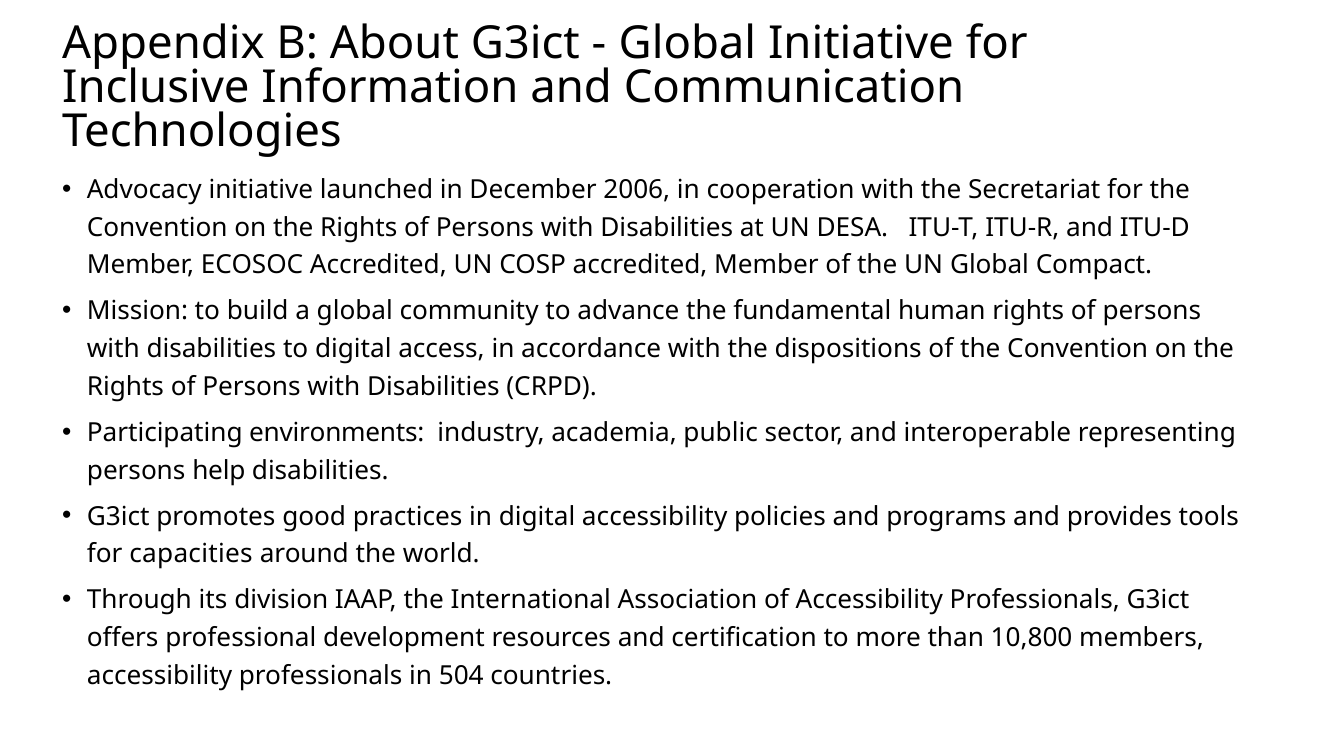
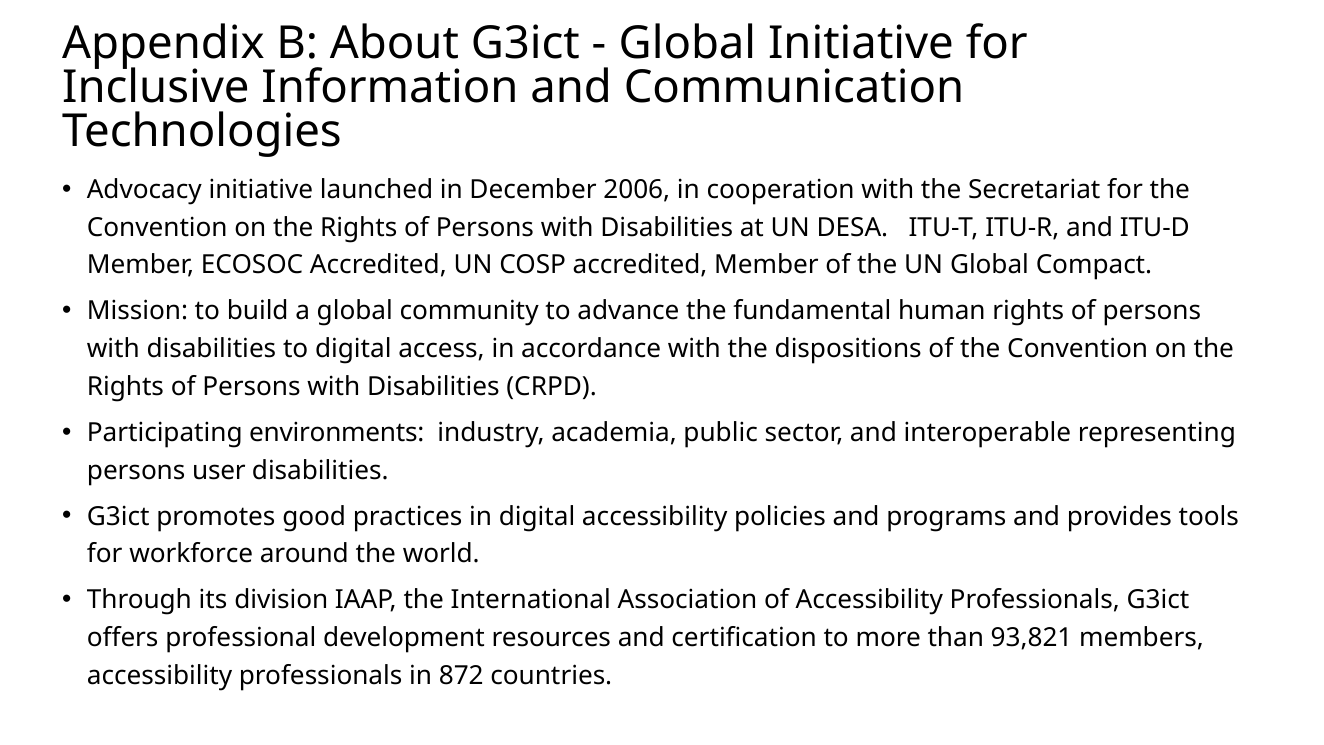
help: help -> user
capacities: capacities -> workforce
10,800: 10,800 -> 93,821
504: 504 -> 872
